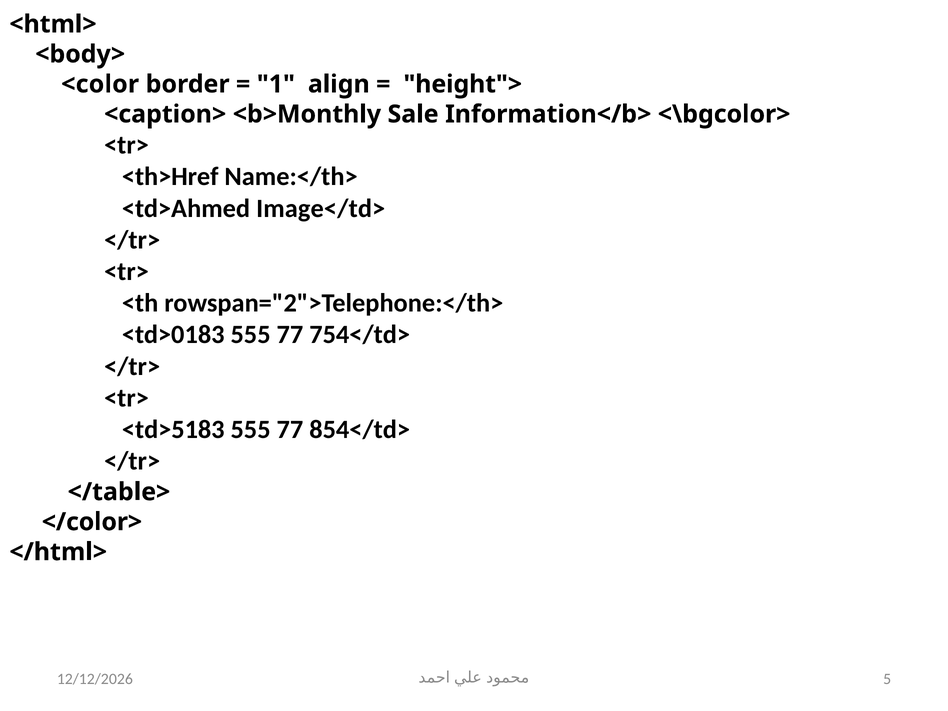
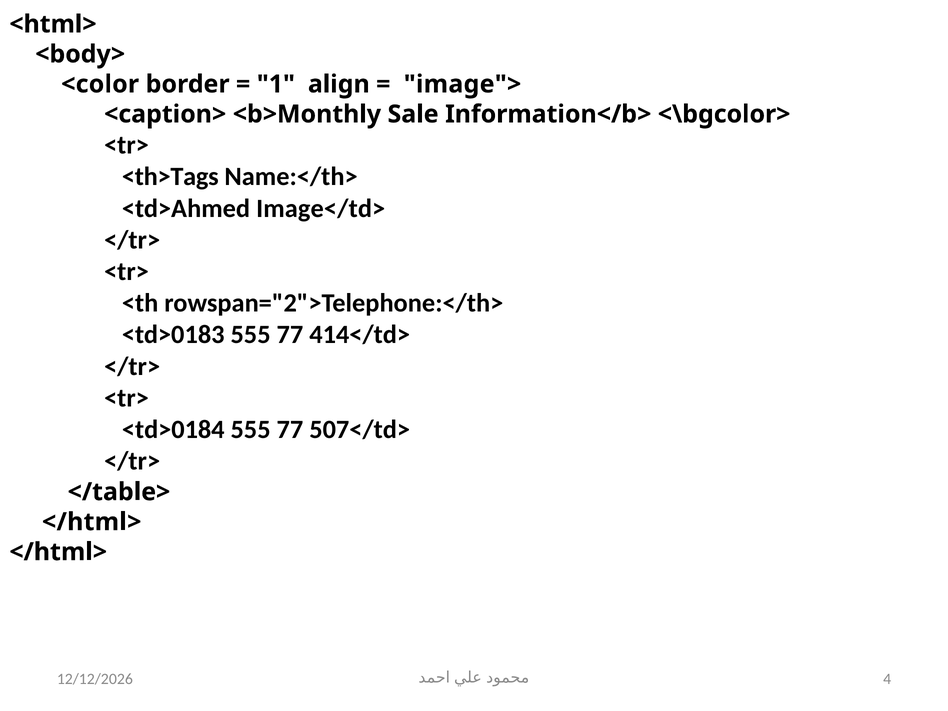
height">: height"> -> image">
<th>Href: <th>Href -> <th>Tags
754</td>: 754</td> -> 414</td>
<td>5183: <td>5183 -> <td>0184
854</td>: 854</td> -> 507</td>
</color> at (92, 522): </color> -> </html>
5: 5 -> 4
